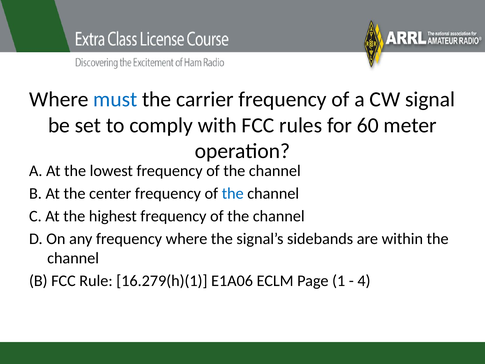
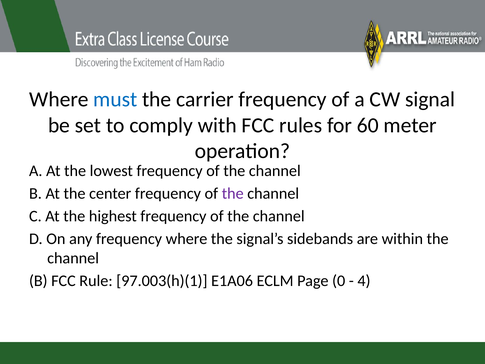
the at (233, 193) colour: blue -> purple
16.279(h)(1: 16.279(h)(1 -> 97.003(h)(1
1: 1 -> 0
